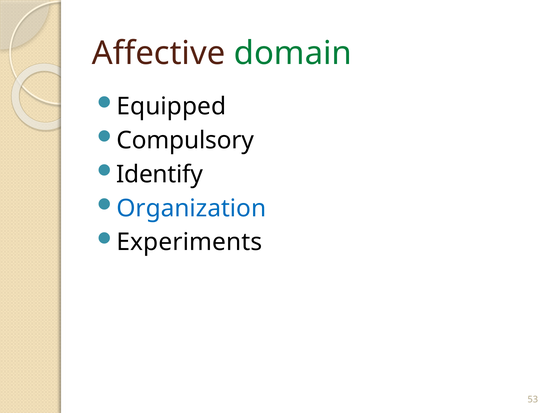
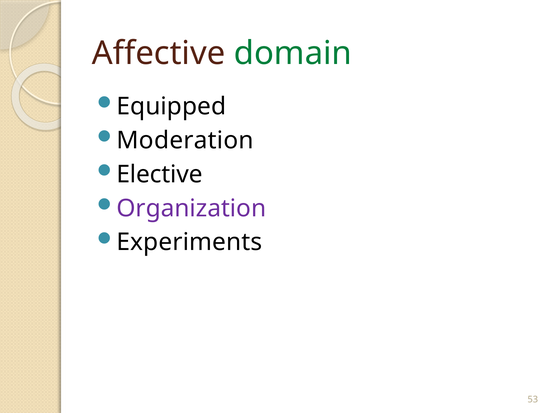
Compulsory: Compulsory -> Moderation
Identify: Identify -> Elective
Organization colour: blue -> purple
